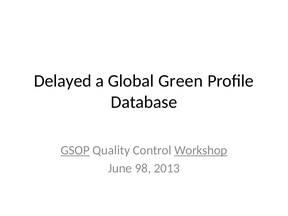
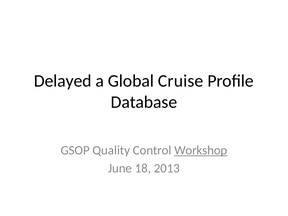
Green: Green -> Cruise
GSOP underline: present -> none
98: 98 -> 18
